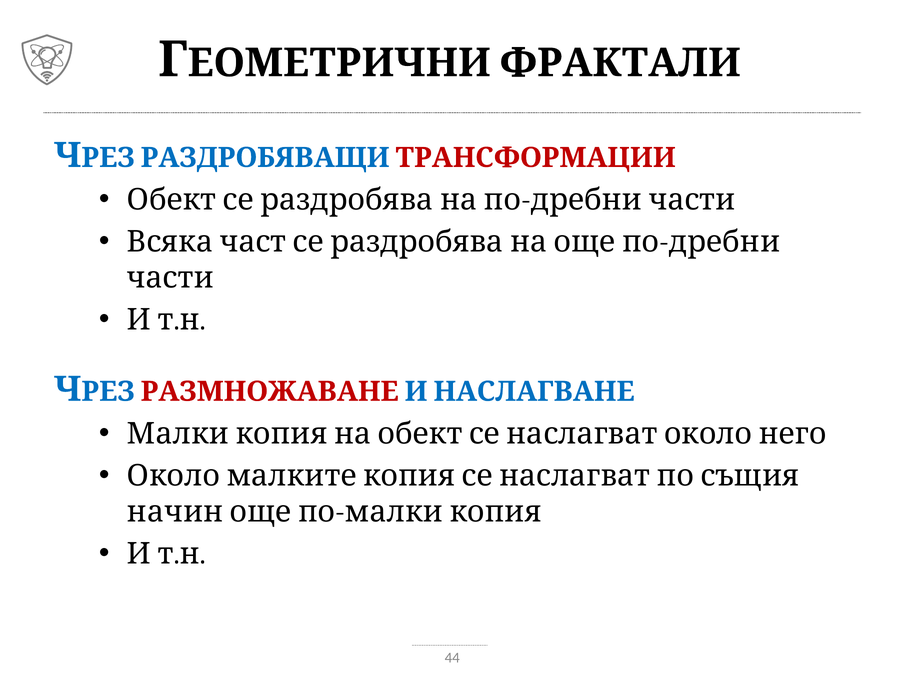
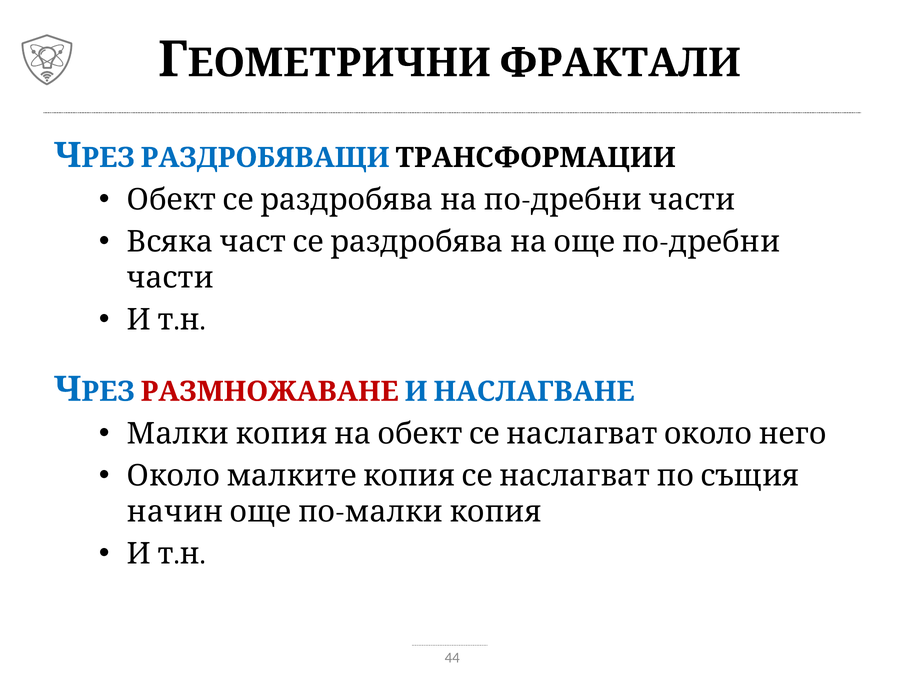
ТРАНСФОРМАЦИИ colour: red -> black
